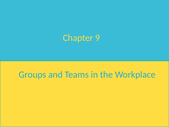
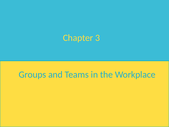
9: 9 -> 3
